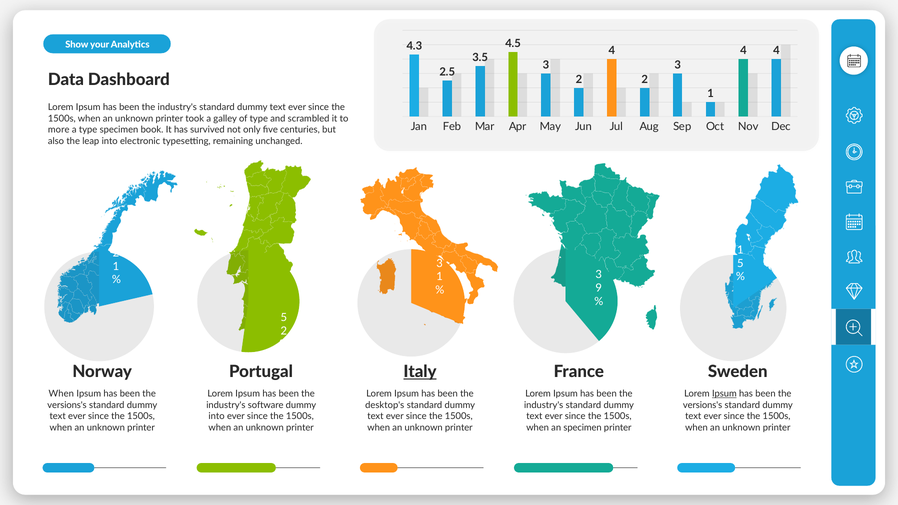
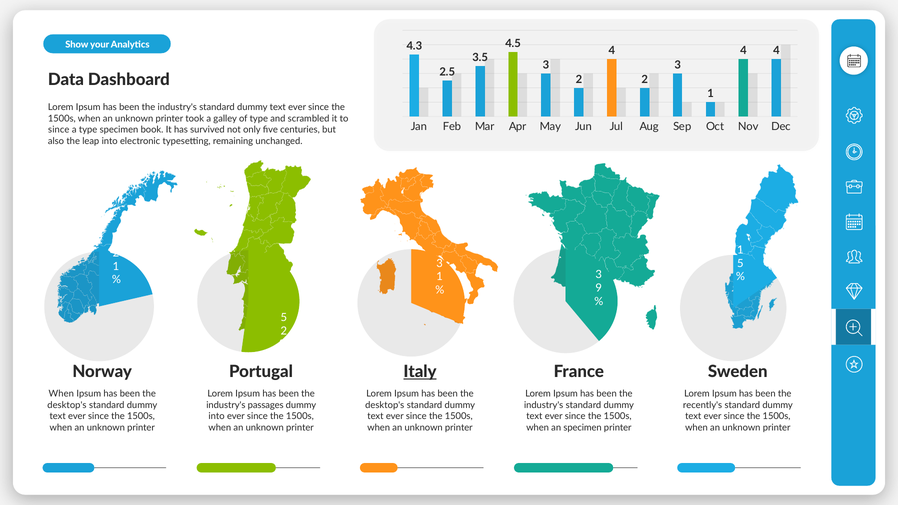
more at (59, 130): more -> since
Ipsum at (724, 394) underline: present -> none
versions's at (67, 405): versions's -> desktop's
software: software -> passages
versions's at (703, 405): versions's -> recently's
